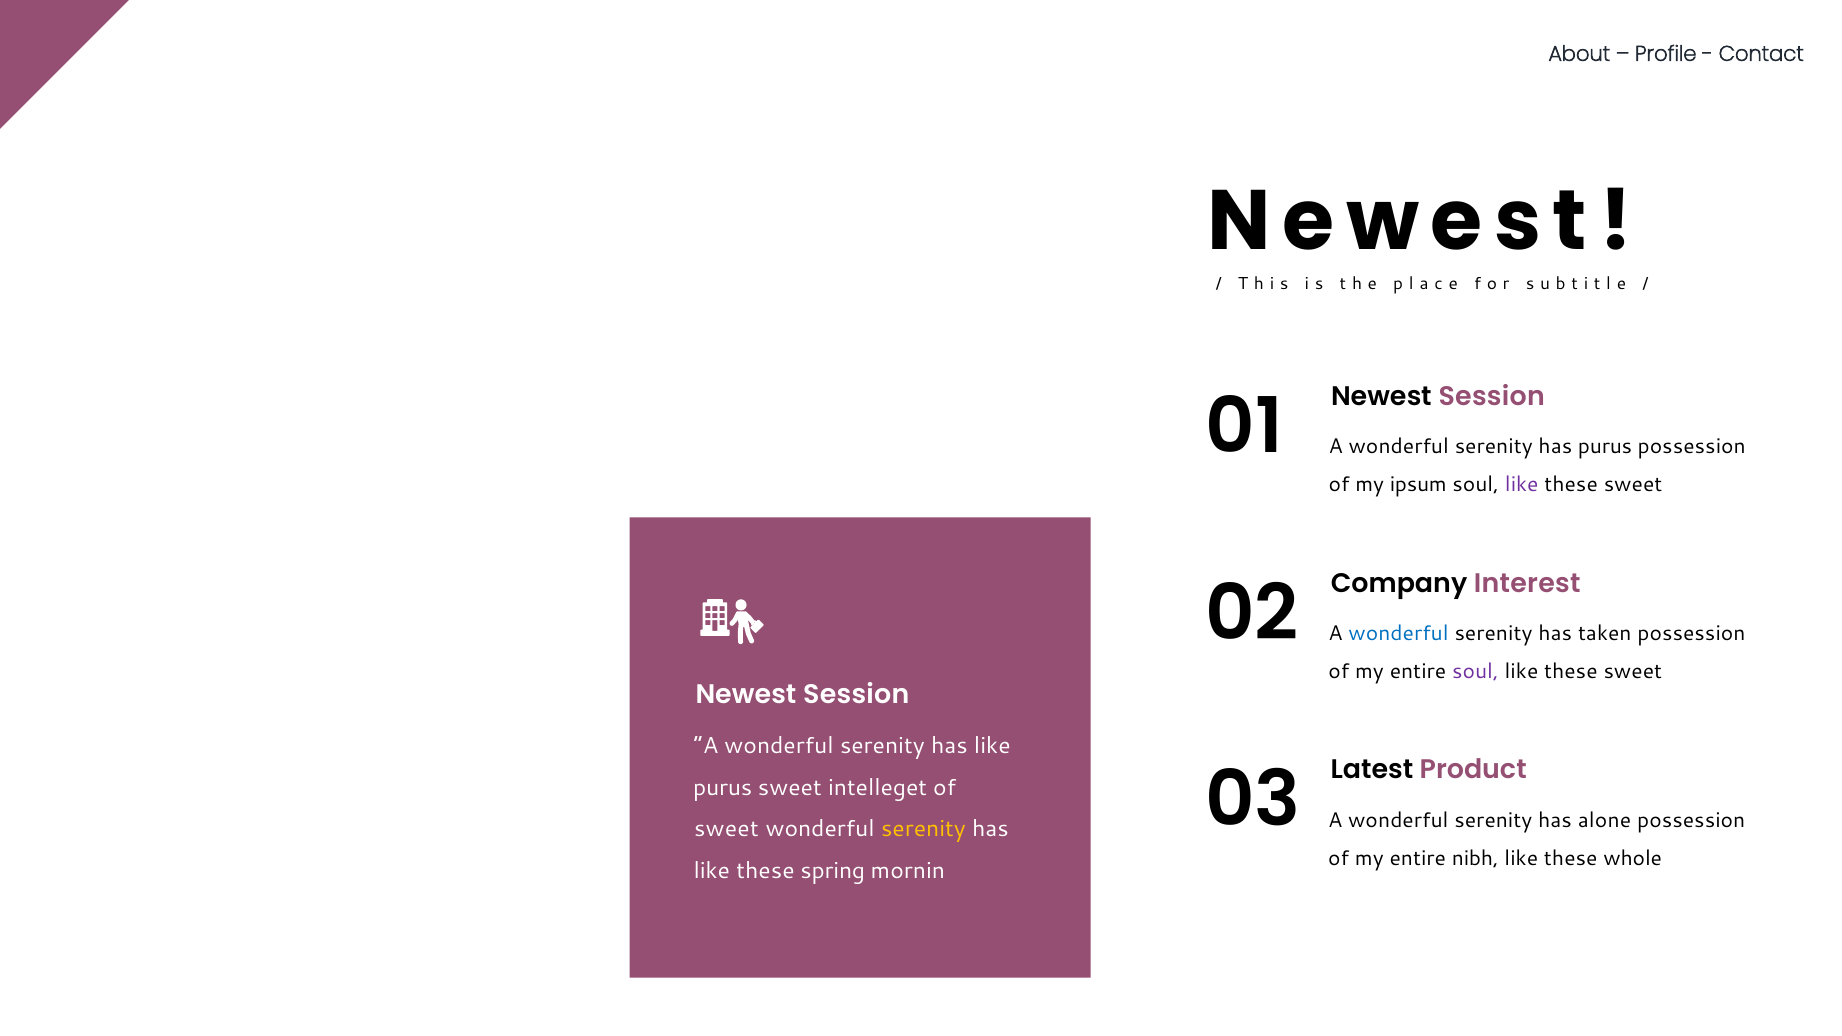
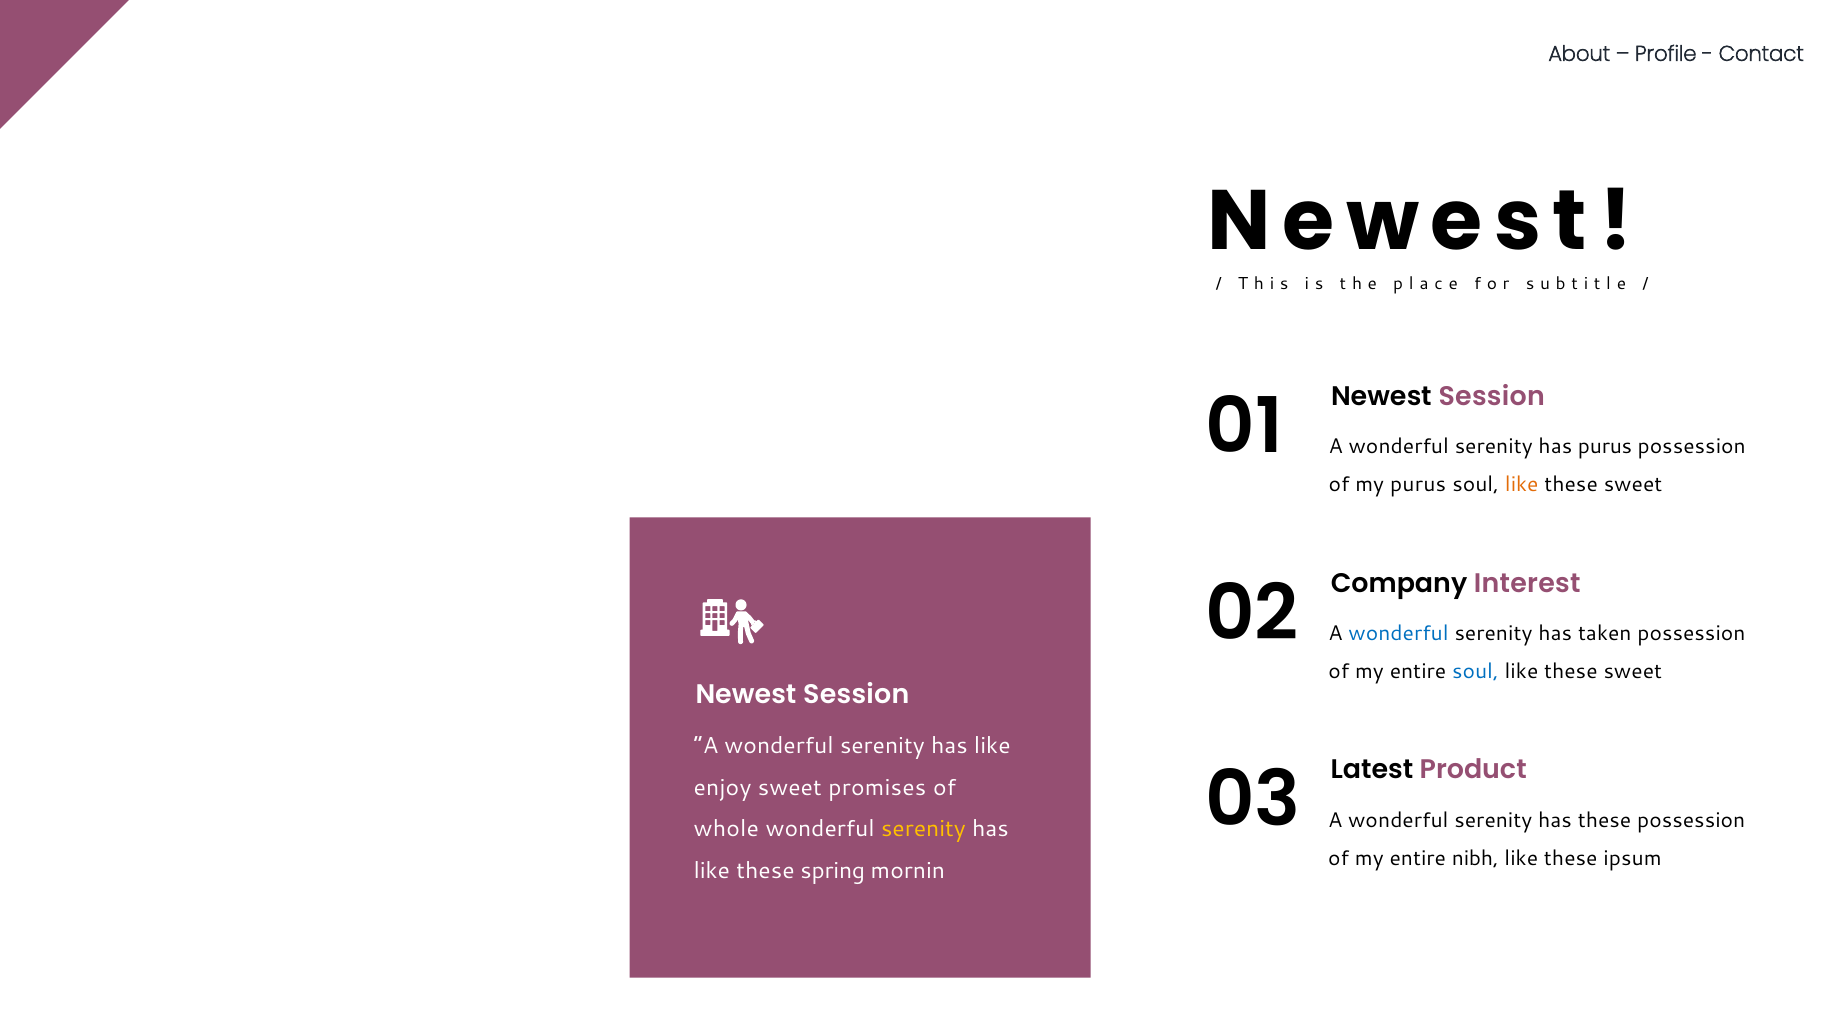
my ipsum: ipsum -> purus
like at (1522, 485) colour: purple -> orange
soul at (1475, 672) colour: purple -> blue
purus at (723, 788): purus -> enjoy
intelleget: intelleget -> promises
has alone: alone -> these
sweet at (726, 829): sweet -> whole
whole: whole -> ipsum
